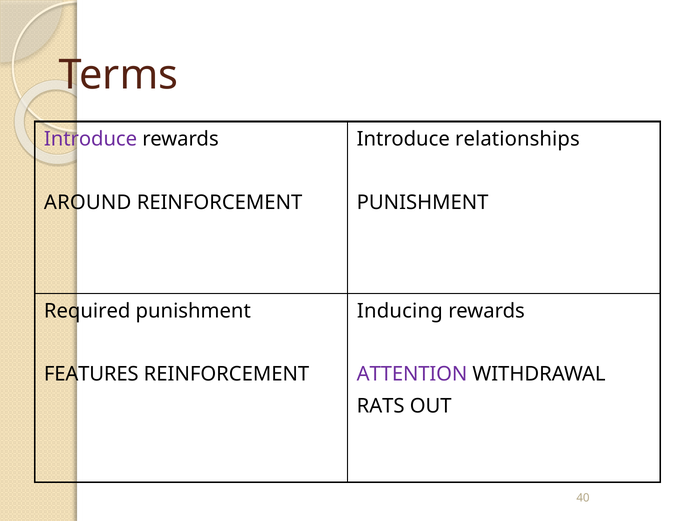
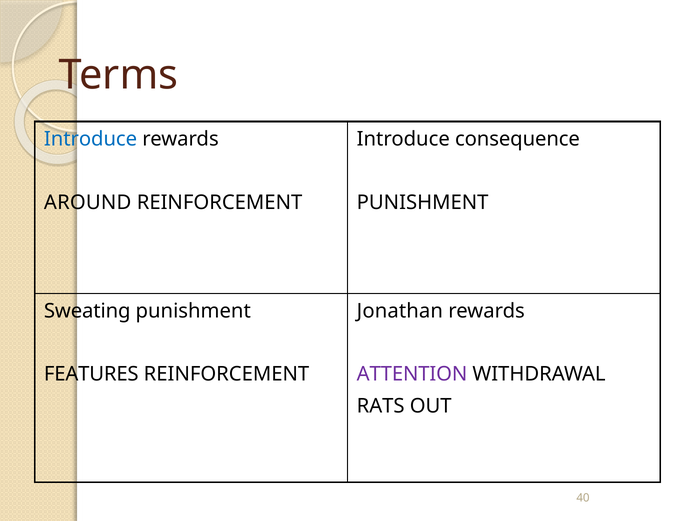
Introduce at (91, 139) colour: purple -> blue
relationships: relationships -> consequence
Required: Required -> Sweating
Inducing: Inducing -> Jonathan
